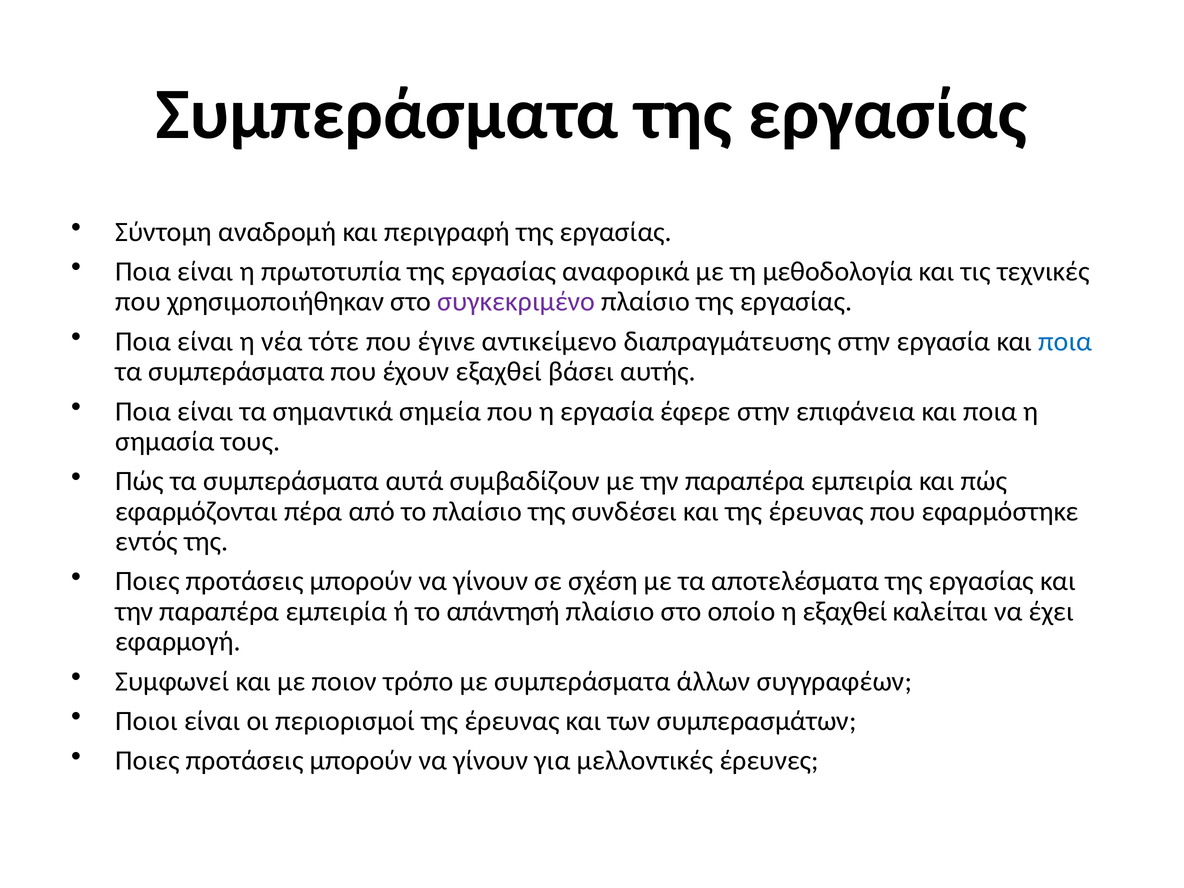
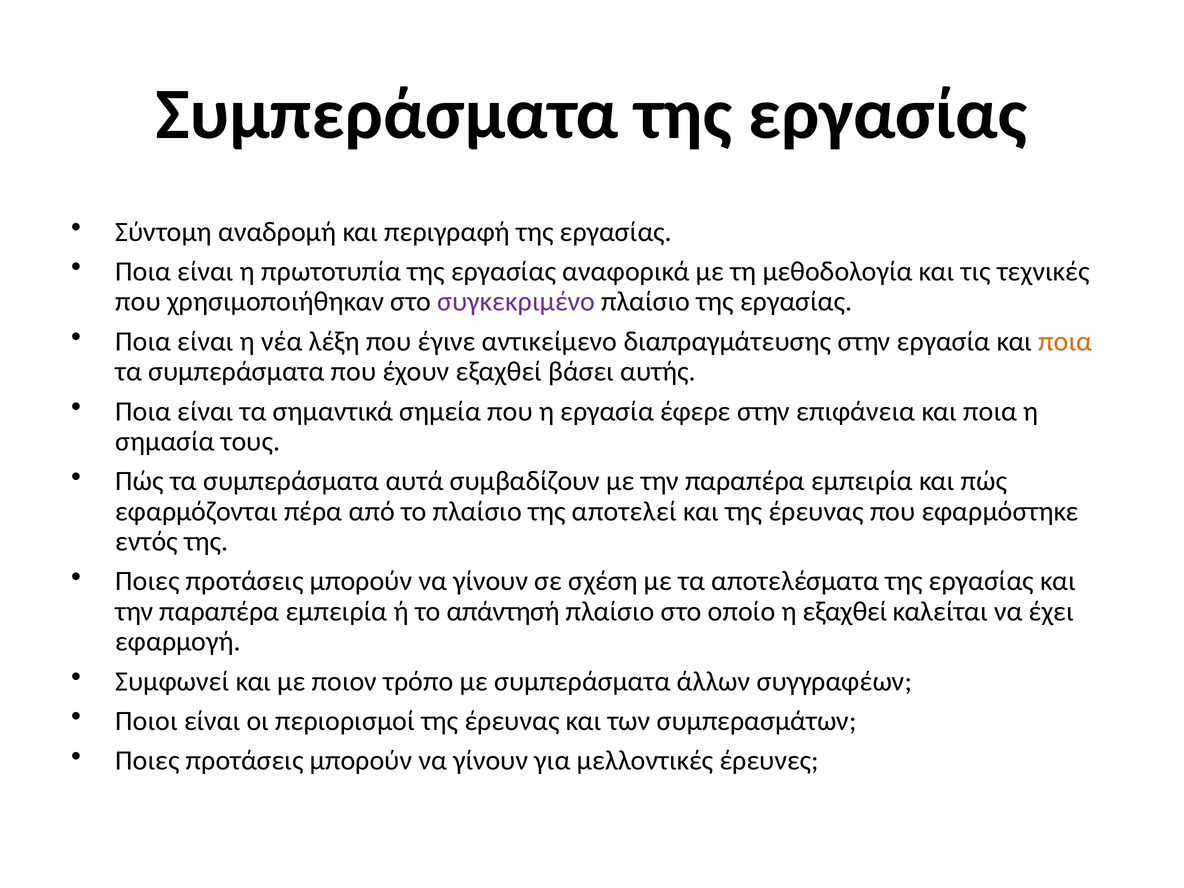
τότε: τότε -> λέξη
ποια at (1065, 341) colour: blue -> orange
συνδέσει: συνδέσει -> αποτελεί
